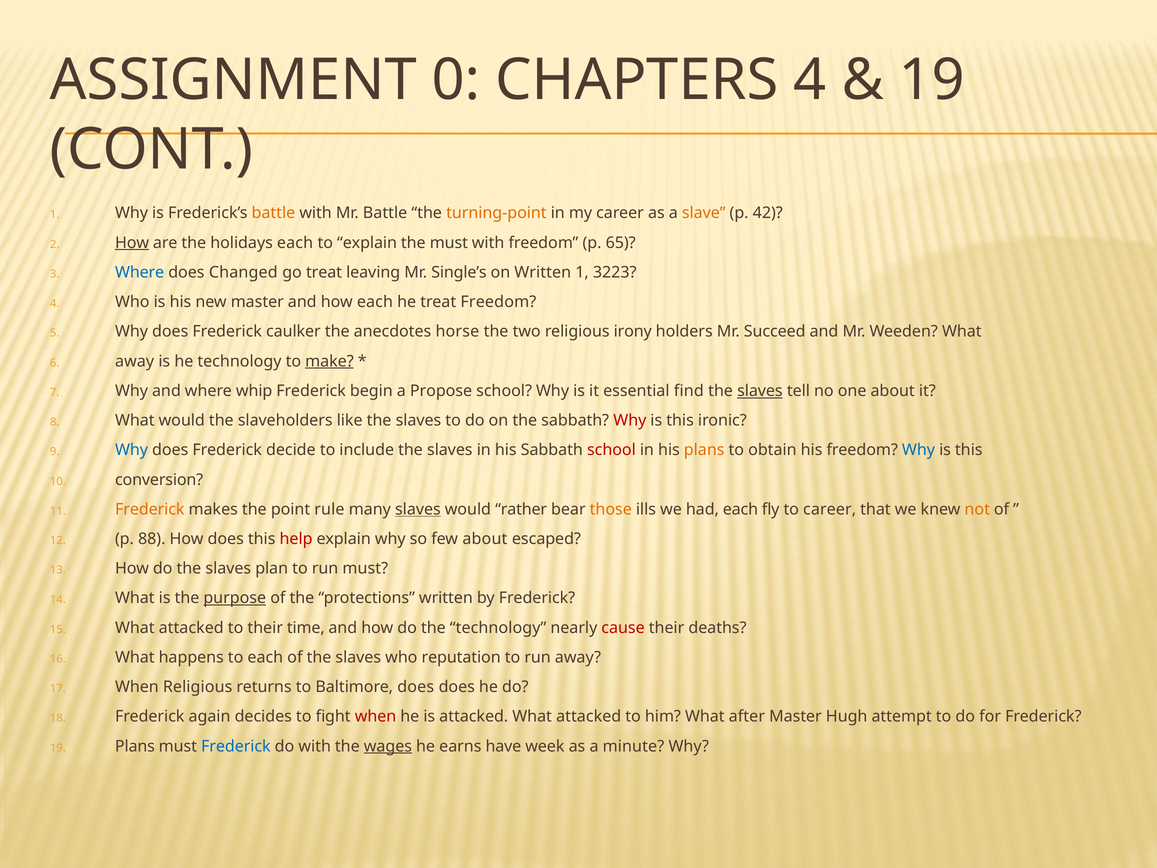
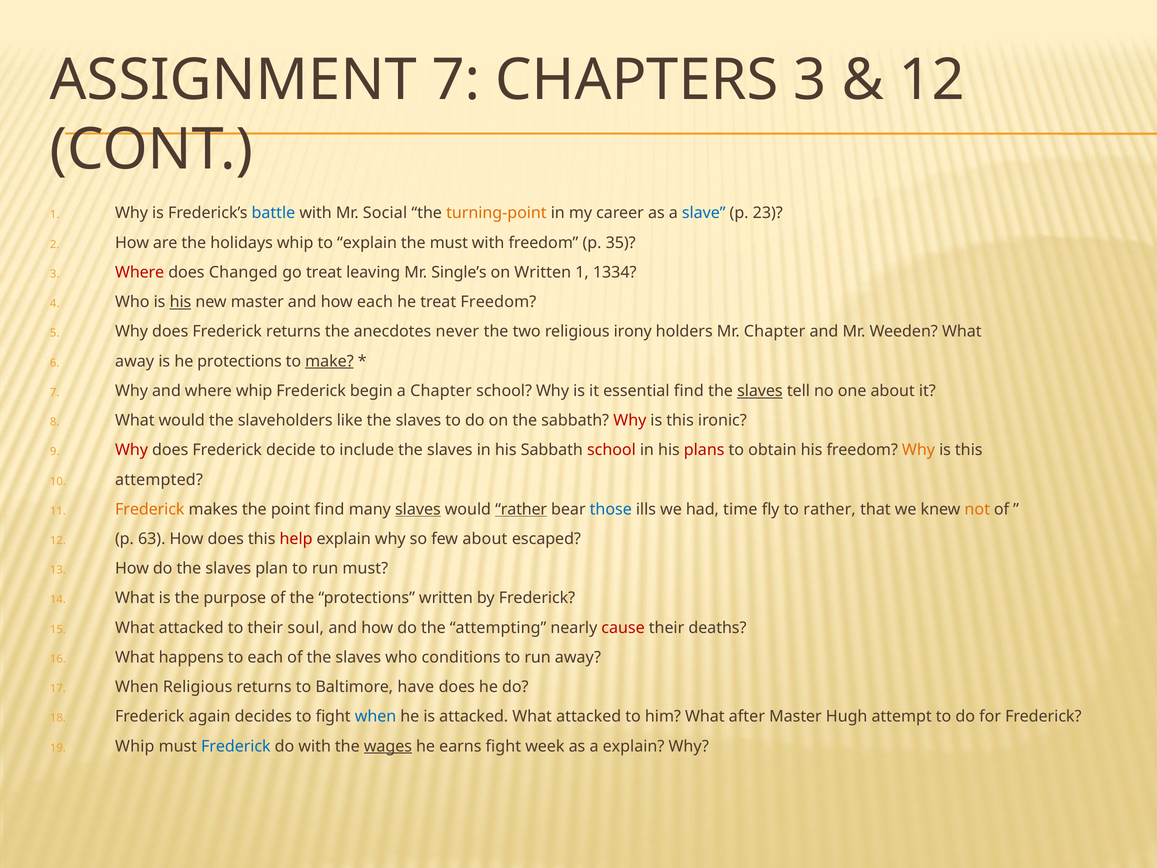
ASSIGNMENT 0: 0 -> 7
CHAPTERS 4: 4 -> 3
19 at (932, 80): 19 -> 12
battle at (273, 213) colour: orange -> blue
Mr Battle: Battle -> Social
slave colour: orange -> blue
42: 42 -> 23
How at (132, 243) underline: present -> none
holidays each: each -> whip
65: 65 -> 35
Where at (140, 272) colour: blue -> red
3223: 3223 -> 1334
his at (180, 302) underline: none -> present
Frederick caulker: caulker -> returns
horse: horse -> never
Mr Succeed: Succeed -> Chapter
he technology: technology -> protections
a Propose: Propose -> Chapter
Why at (132, 450) colour: blue -> red
plans at (704, 450) colour: orange -> red
Why at (918, 450) colour: blue -> orange
conversion: conversion -> attempted
point rule: rule -> find
rather at (521, 509) underline: none -> present
those colour: orange -> blue
had each: each -> time
to career: career -> rather
88: 88 -> 63
purpose underline: present -> none
time: time -> soul
the technology: technology -> attempting
reputation: reputation -> conditions
Baltimore does: does -> have
when at (376, 716) colour: red -> blue
Plans at (135, 746): Plans -> Whip
earns have: have -> fight
a minute: minute -> explain
